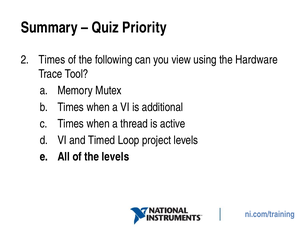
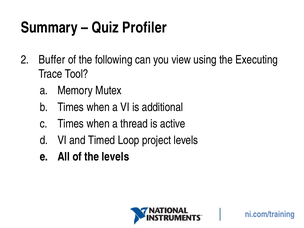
Priority: Priority -> Profiler
Times at (52, 60): Times -> Buffer
Hardware: Hardware -> Executing
